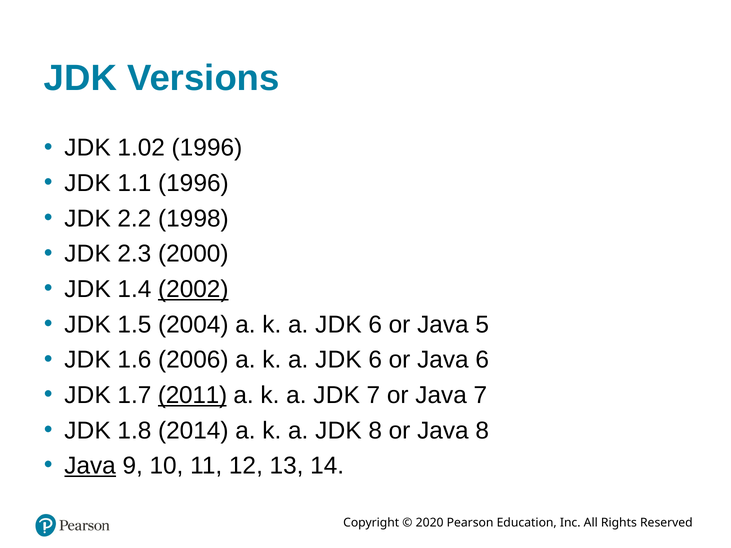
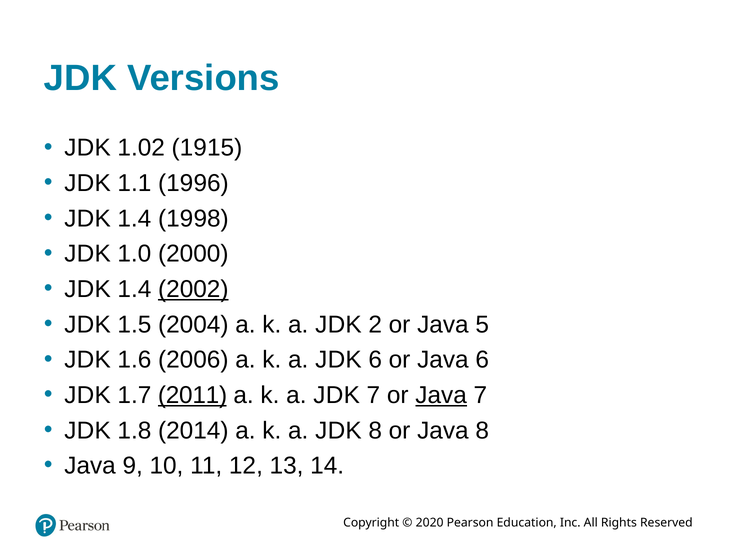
1.02 19 96: 96 -> 15
2.2 at (134, 219): 2.2 -> 1.4
2.3: 2.3 -> 1.0
6 at (375, 325): 6 -> 2
Java at (441, 395) underline: none -> present
Java at (90, 466) underline: present -> none
